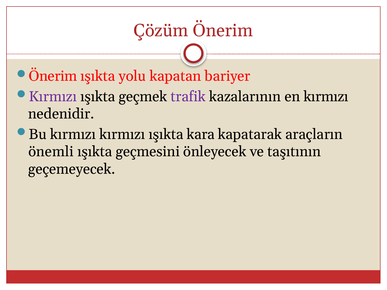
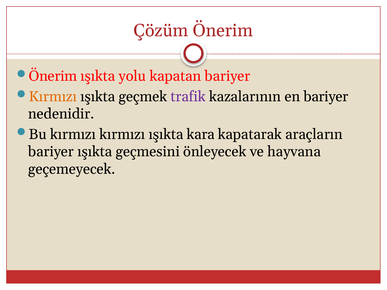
Kırmızı at (53, 97) colour: purple -> orange
en kırmızı: kırmızı -> bariyer
önemli at (51, 152): önemli -> bariyer
taşıtının: taşıtının -> hayvana
